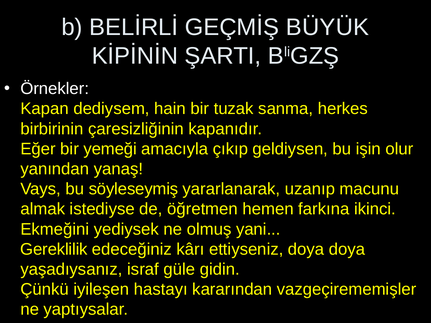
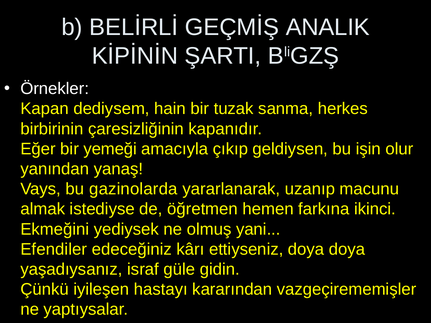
BÜYÜK: BÜYÜK -> ANALIK
söyleseymiş: söyleseymiş -> gazinolarda
Gereklilik: Gereklilik -> Efendiler
